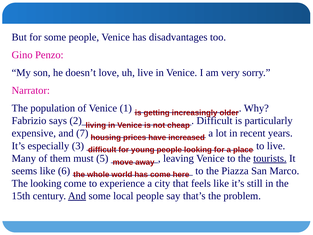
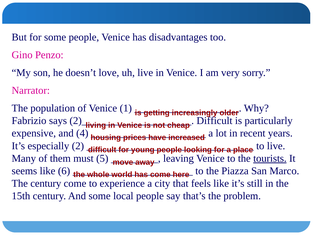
7: 7 -> 4
3: 3 -> 2
The looking: looking -> century
And at (77, 196) underline: present -> none
